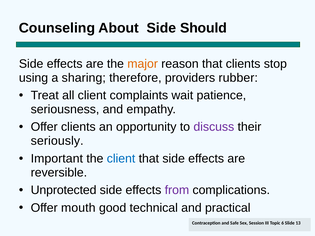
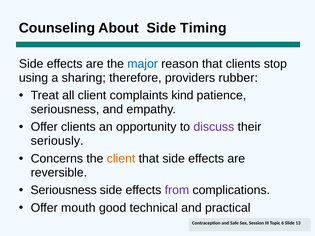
Should: Should -> Timing
major colour: orange -> blue
wait: wait -> kind
Important: Important -> Concerns
client at (121, 159) colour: blue -> orange
Unprotected at (64, 190): Unprotected -> Seriousness
